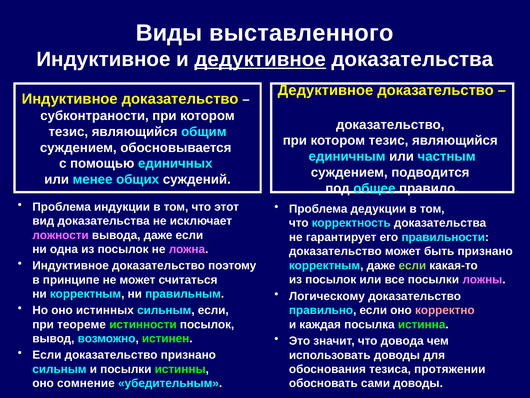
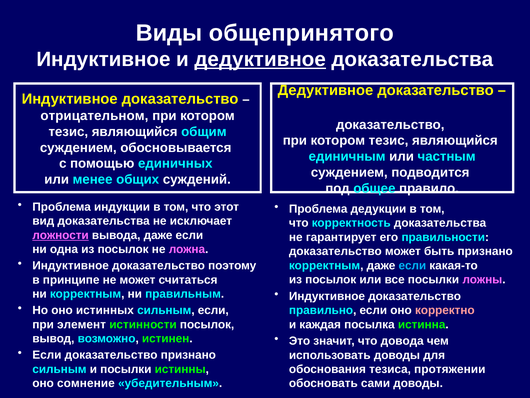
выставленного: выставленного -> общепринятого
субконтраности: субконтраности -> отрицательном
ложности underline: none -> present
если at (412, 265) colour: light green -> light blue
Логическому at (327, 296): Логическому -> Индуктивное
теореме: теореме -> элемент
